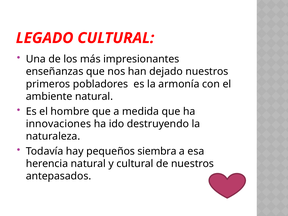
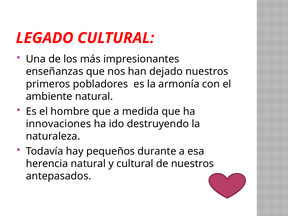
siembra: siembra -> durante
